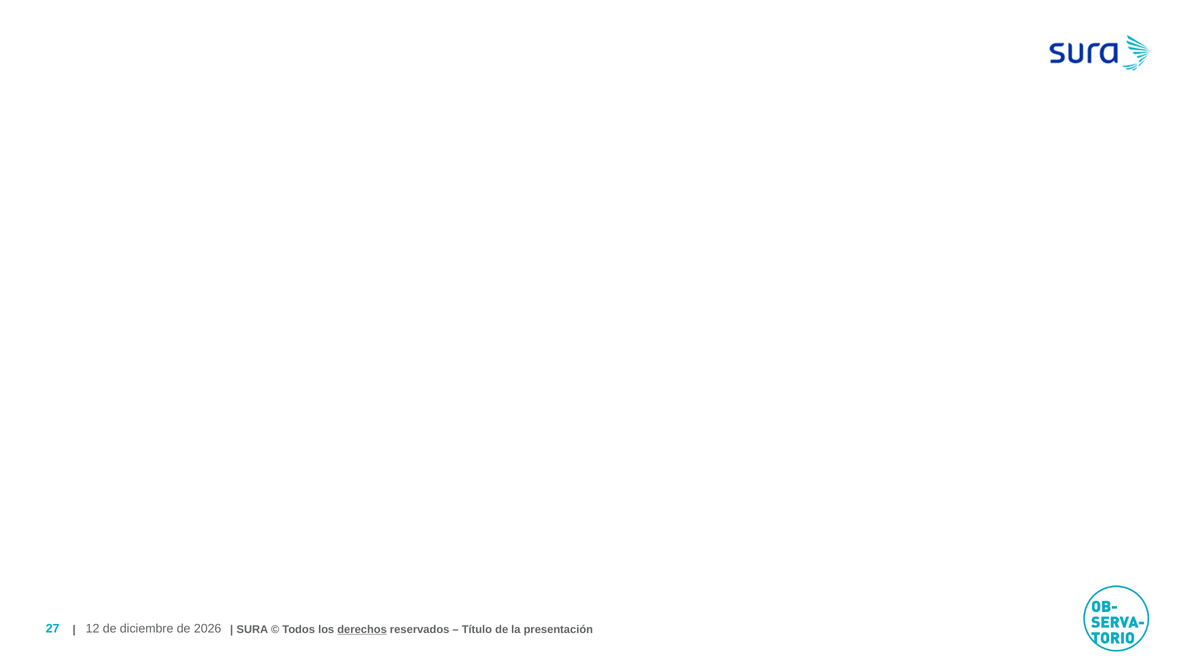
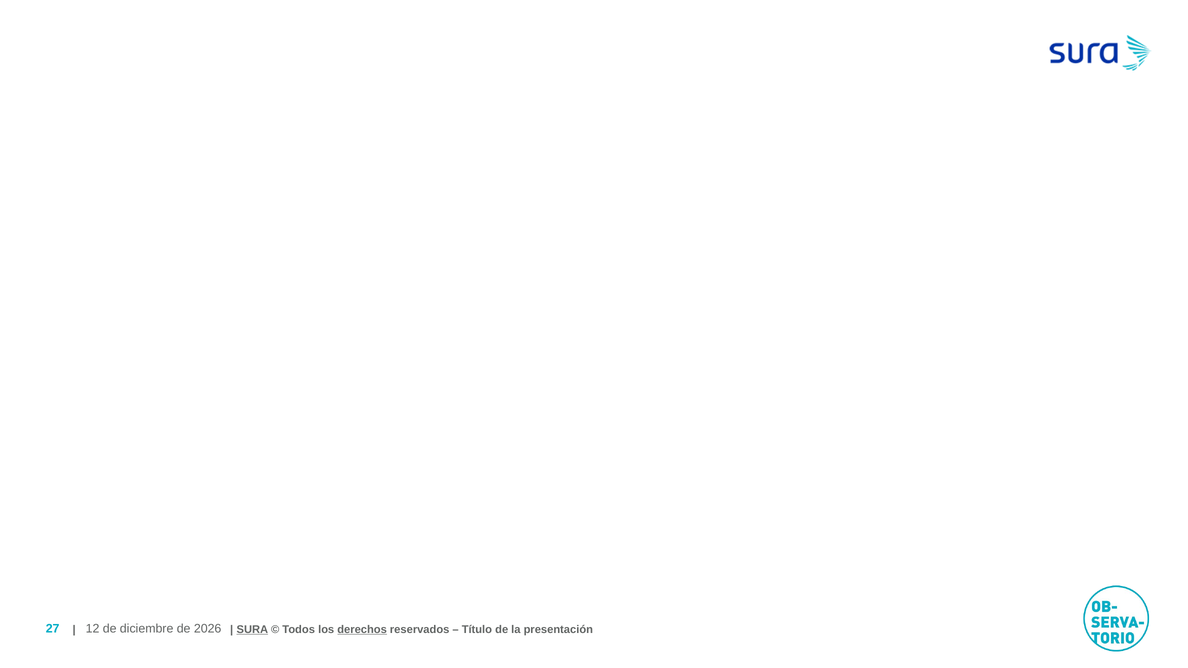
SURA underline: none -> present
